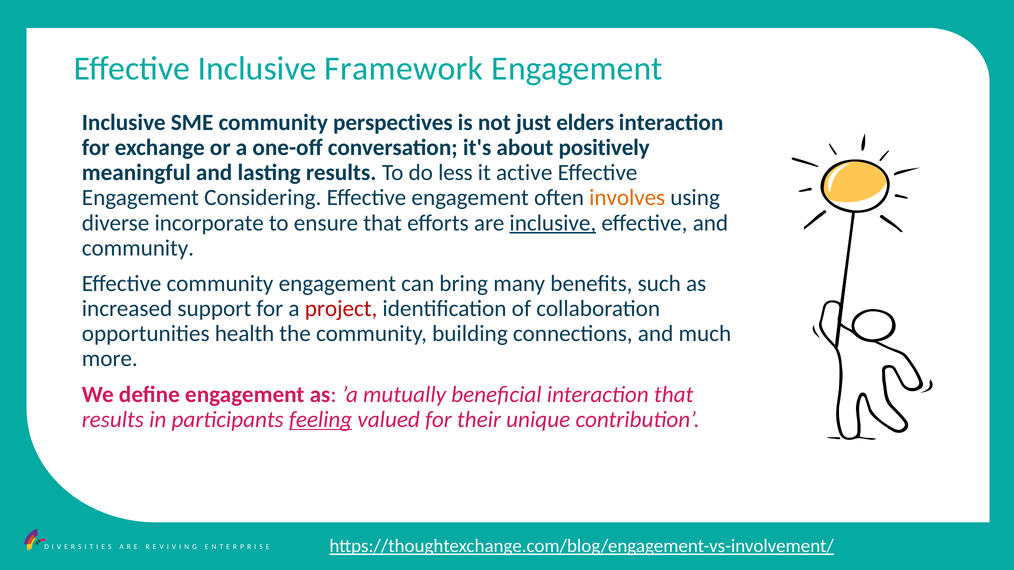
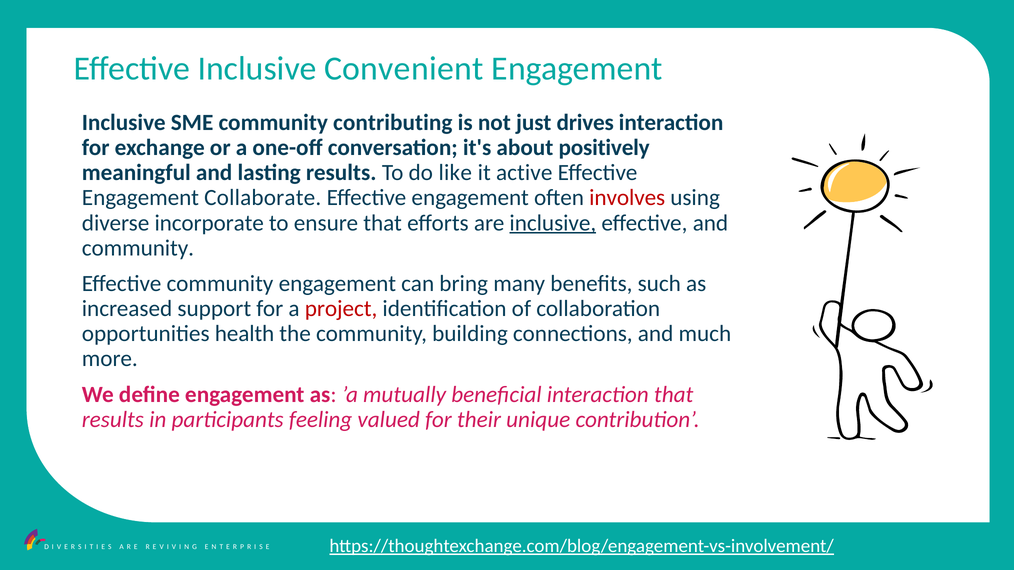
Framework: Framework -> Convenient
perspectives: perspectives -> contributing
elders: elders -> drives
less: less -> like
Considering: Considering -> Collaborate
involves colour: orange -> red
feeling underline: present -> none
